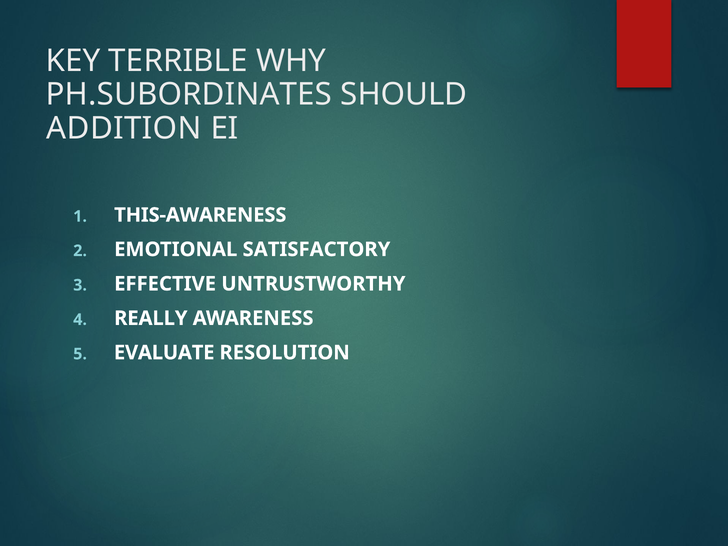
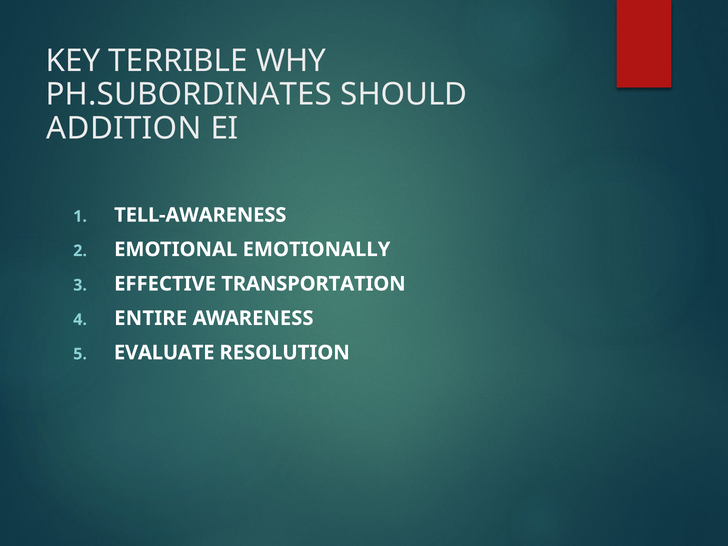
THIS-AWARENESS: THIS-AWARENESS -> TELL-AWARENESS
SATISFACTORY: SATISFACTORY -> EMOTIONALLY
UNTRUSTWORTHY: UNTRUSTWORTHY -> TRANSPORTATION
REALLY: REALLY -> ENTIRE
